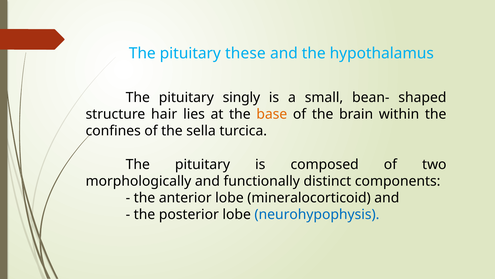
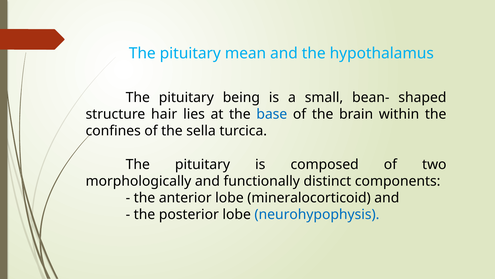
these: these -> mean
singly: singly -> being
base colour: orange -> blue
